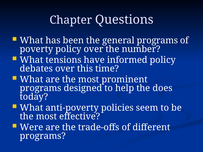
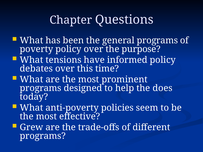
number: number -> purpose
Were: Were -> Grew
